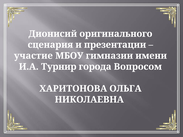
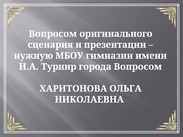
Дионисий at (53, 34): Дионисий -> Вопросом
участие: участие -> нужную
